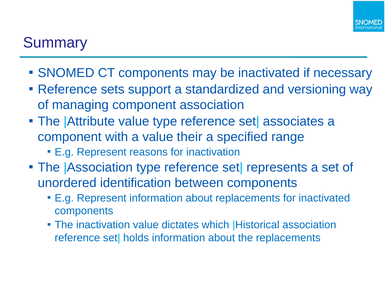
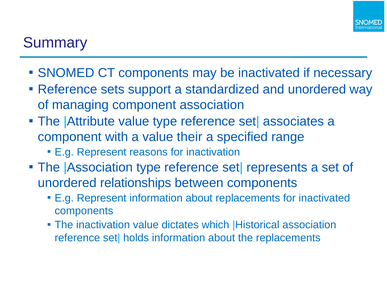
and versioning: versioning -> unordered
identification: identification -> relationships
